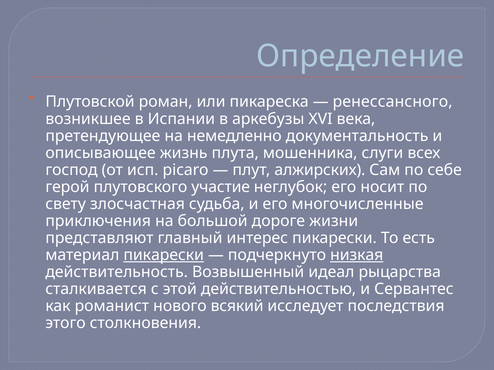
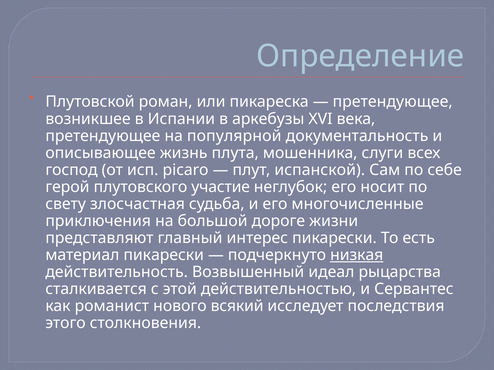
ренессансного at (393, 102): ренессансного -> претендующее
немедленно: немедленно -> популярной
алжирских: алжирских -> испанской
пикарески at (164, 255) underline: present -> none
